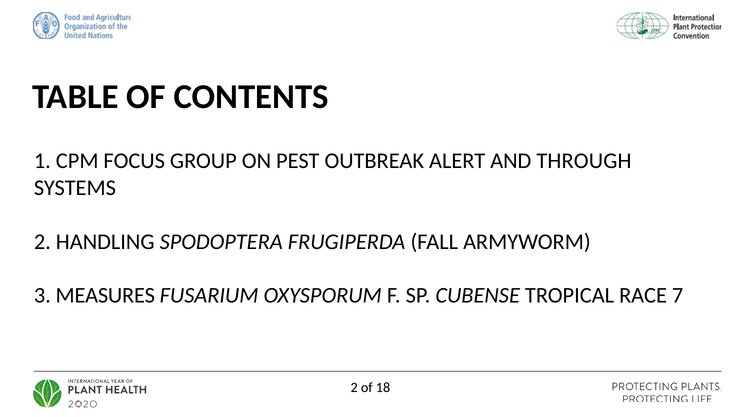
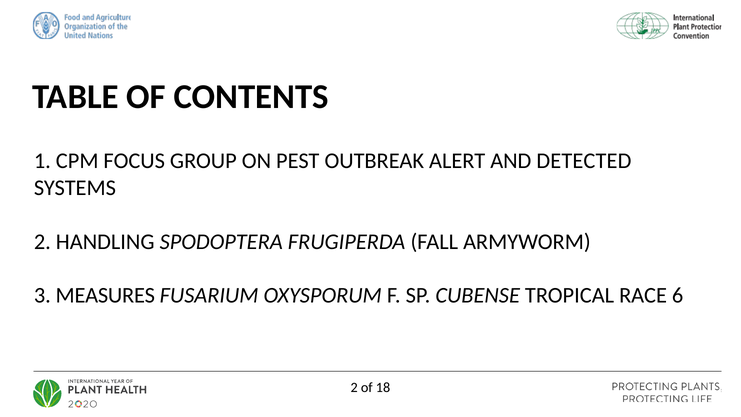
THROUGH: THROUGH -> DETECTED
7: 7 -> 6
